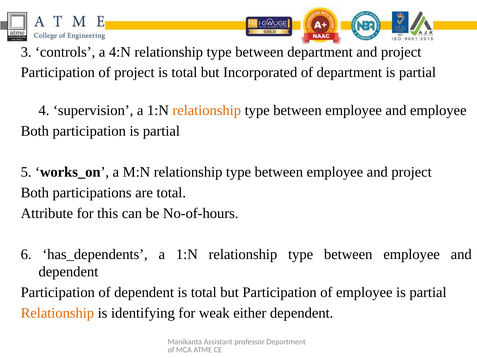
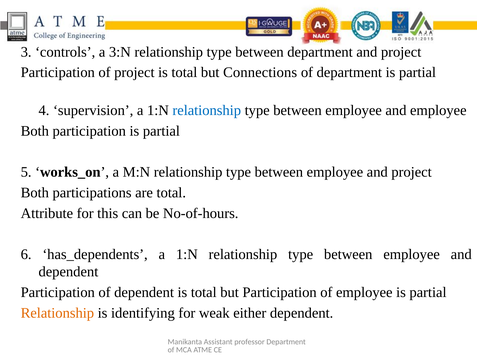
4:N: 4:N -> 3:N
Incorporated: Incorporated -> Connections
relationship at (207, 110) colour: orange -> blue
